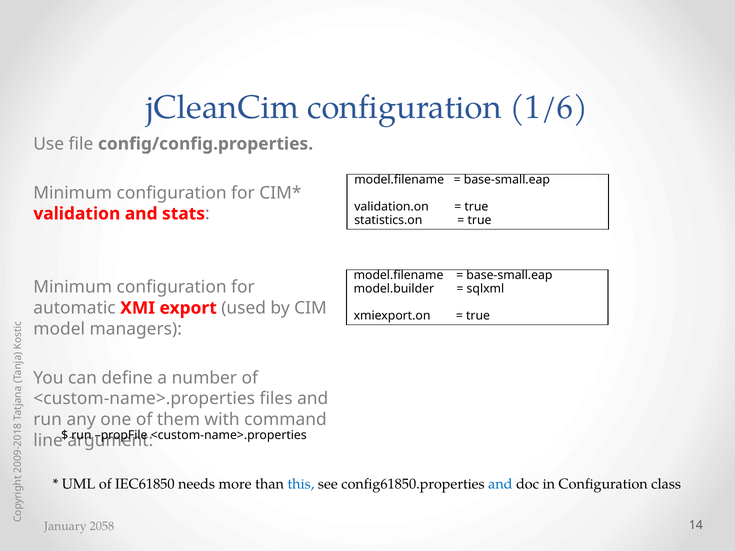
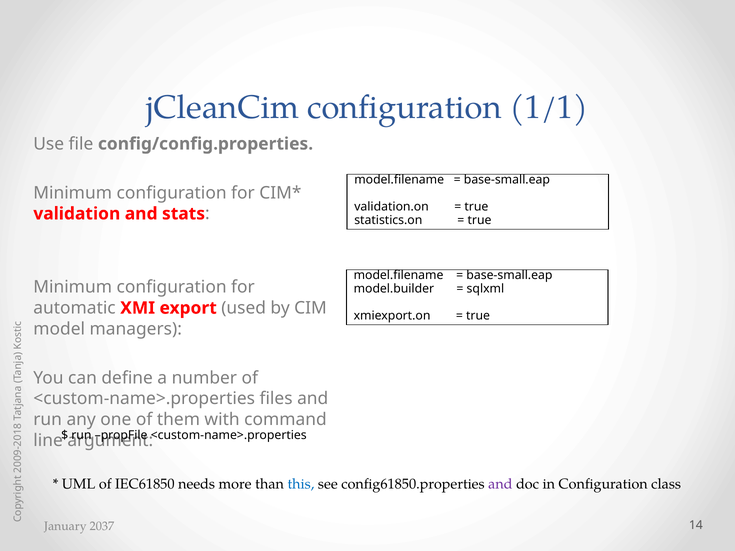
1/6: 1/6 -> 1/1
and at (500, 484) colour: blue -> purple
2058: 2058 -> 2037
